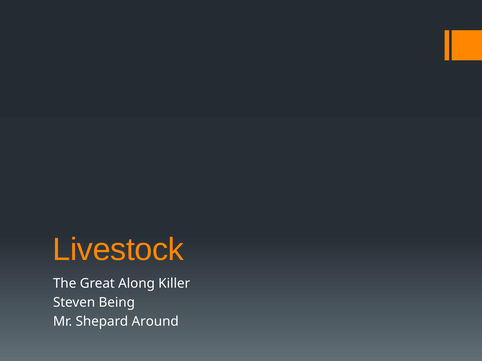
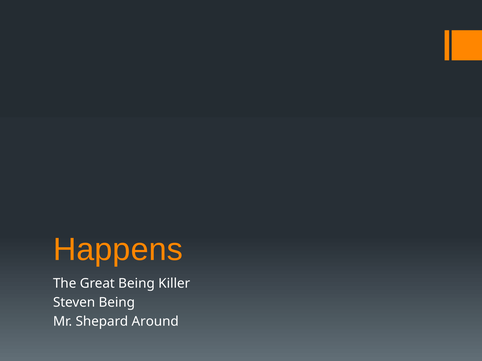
Livestock: Livestock -> Happens
Great Along: Along -> Being
